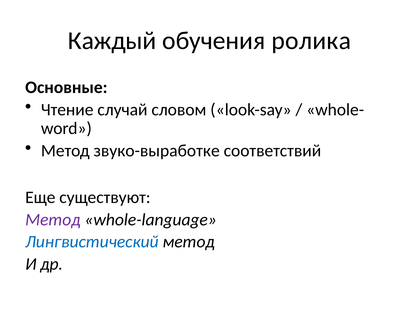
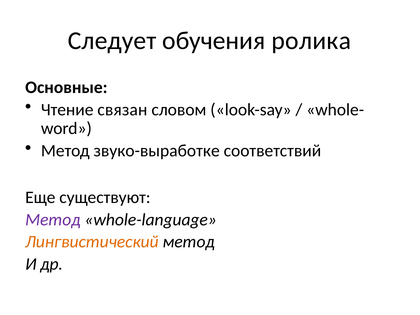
Каждый: Каждый -> Следует
случай: случай -> связан
Лингвистический colour: blue -> orange
